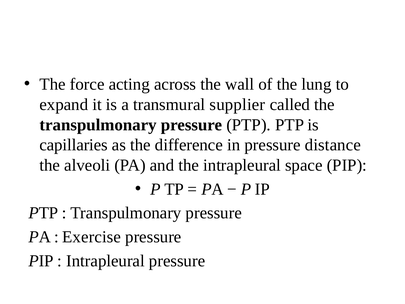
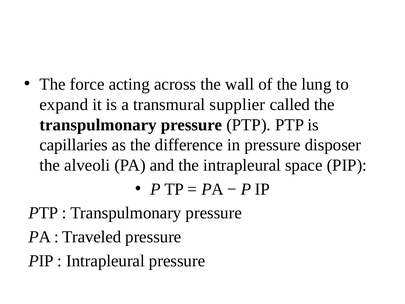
distance: distance -> disposer
Exercise: Exercise -> Traveled
